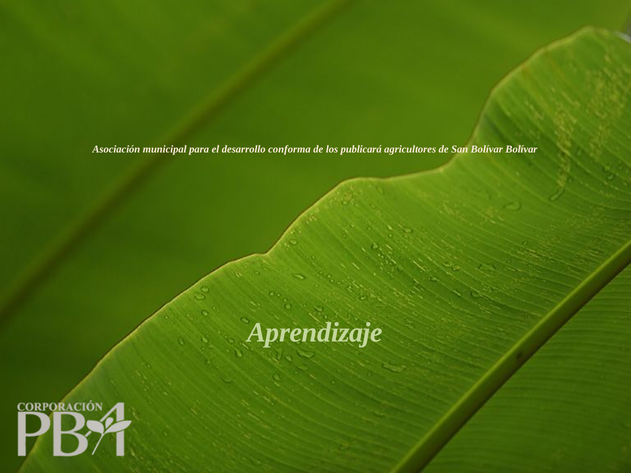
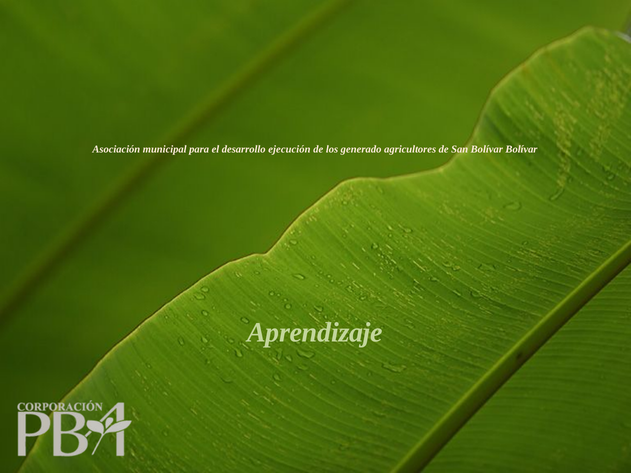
conforma: conforma -> ejecución
publicará: publicará -> generado
